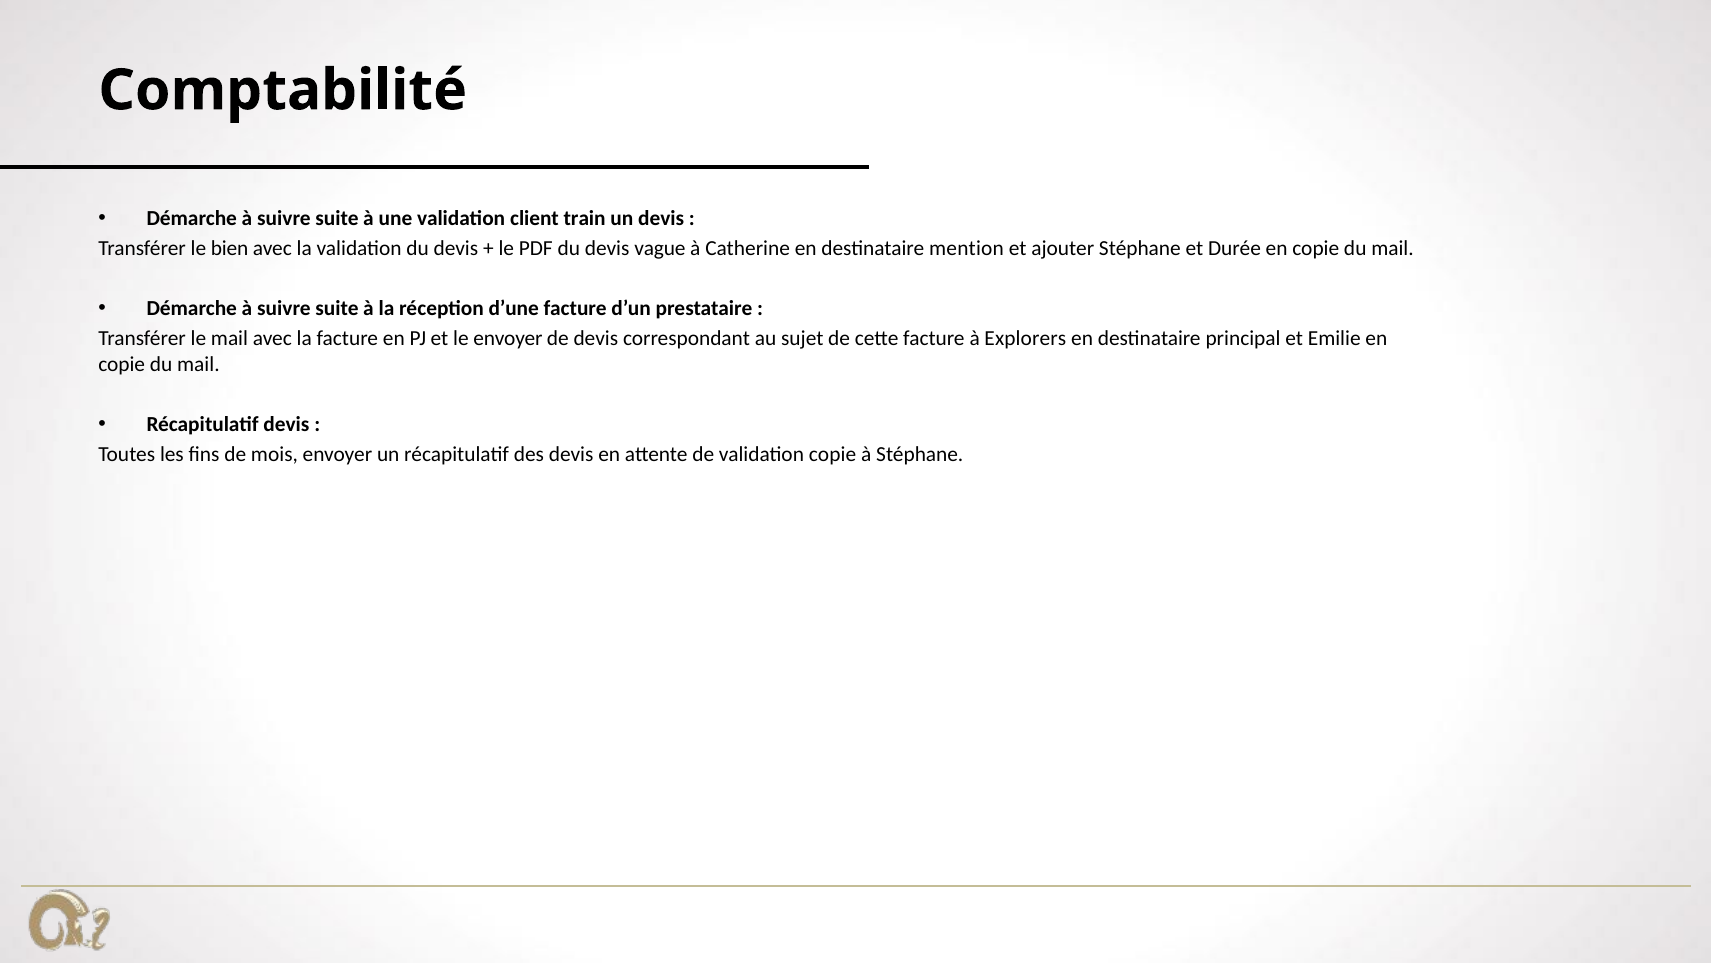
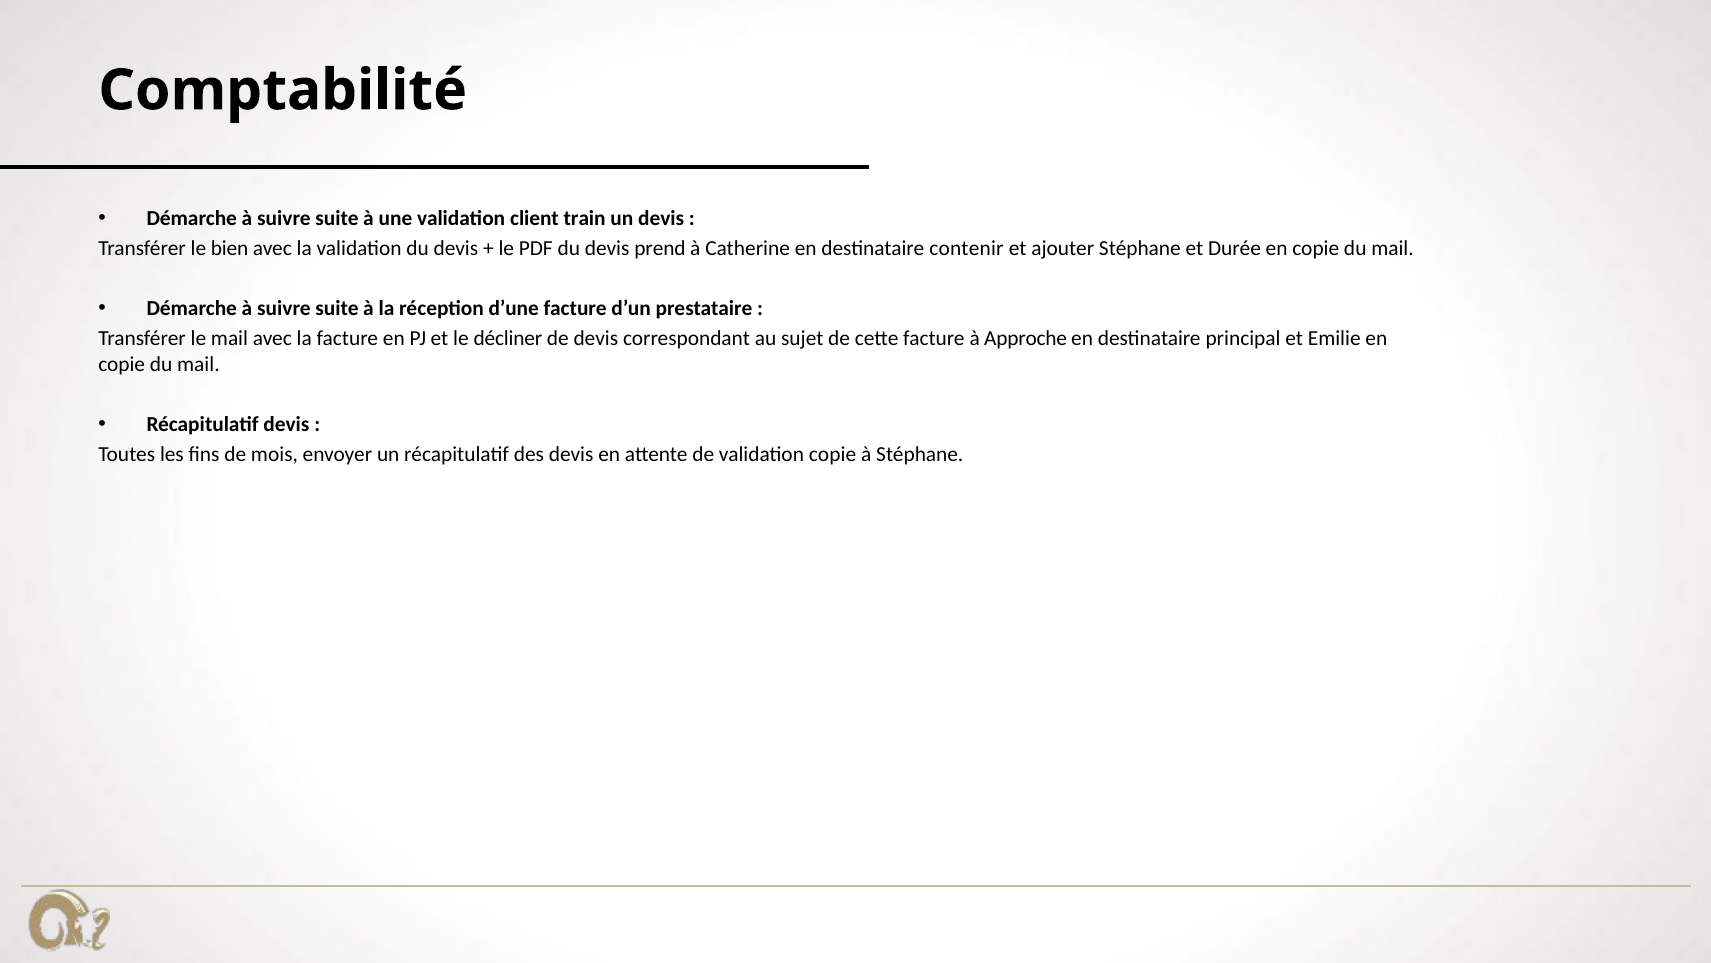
vague: vague -> prend
mention: mention -> contenir
le envoyer: envoyer -> décliner
Explorers: Explorers -> Approche
